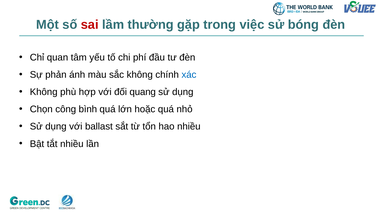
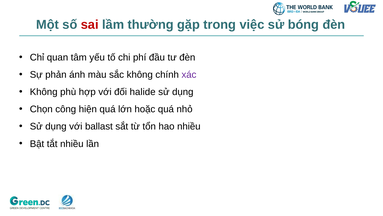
xác colour: blue -> purple
quang: quang -> halide
bình: bình -> hiện
